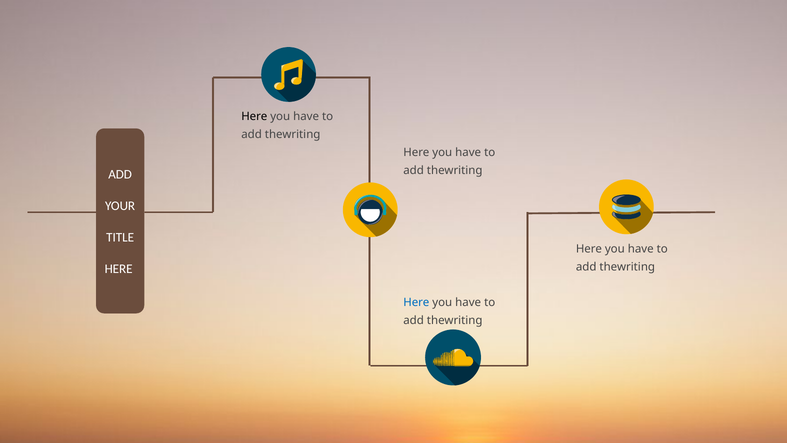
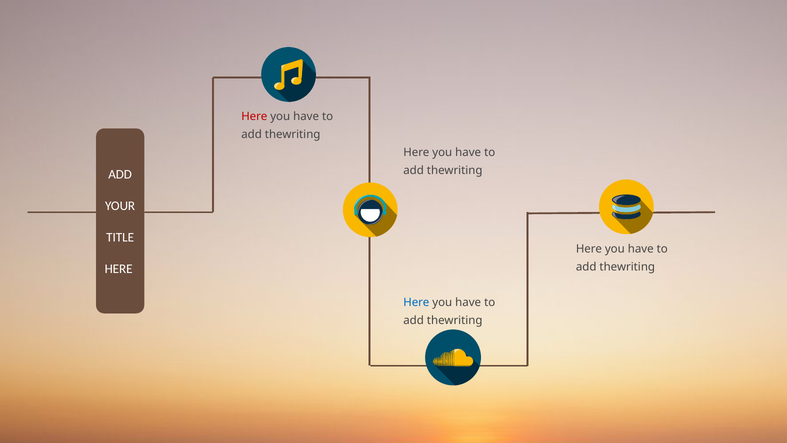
Here at (254, 116) colour: black -> red
